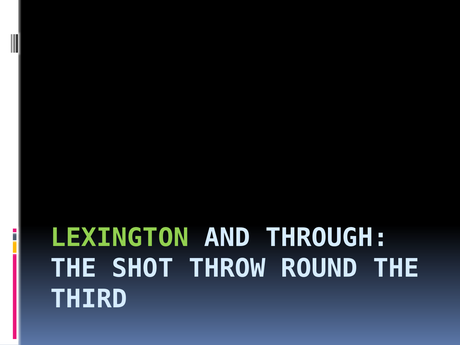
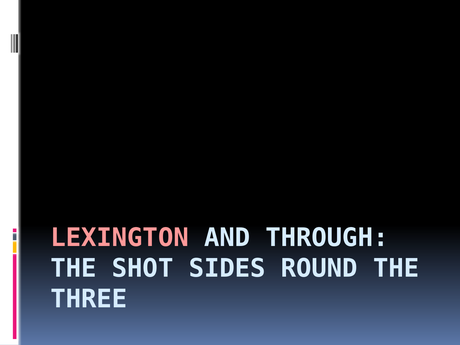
LEXINGTON colour: light green -> pink
THROW: THROW -> SIDES
THIRD: THIRD -> THREE
